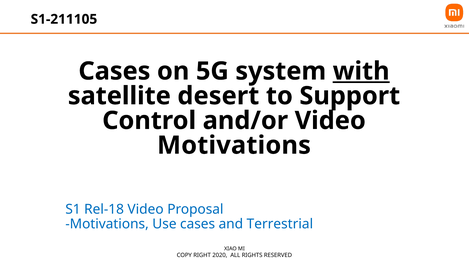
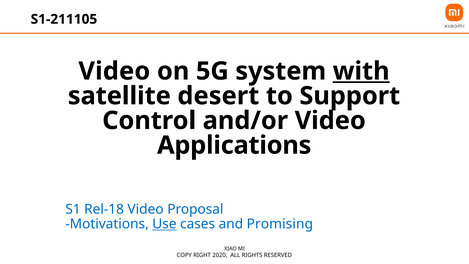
Cases at (114, 71): Cases -> Video
Motivations at (234, 145): Motivations -> Applications
Use underline: none -> present
Terrestrial: Terrestrial -> Promising
